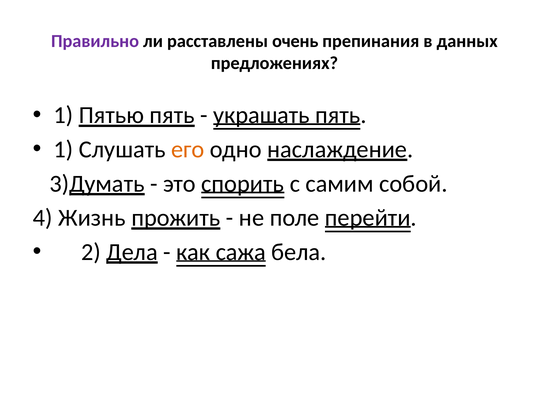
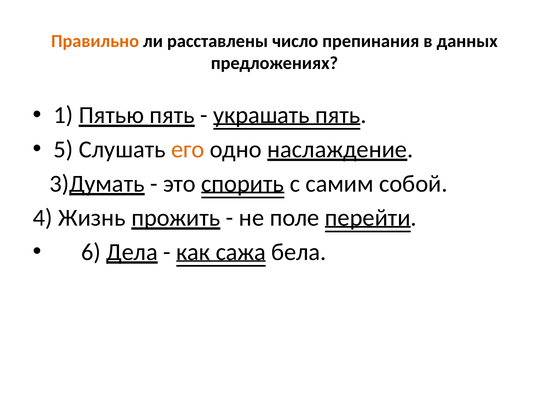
Правильно colour: purple -> orange
очень: очень -> число
1 at (63, 149): 1 -> 5
2: 2 -> 6
